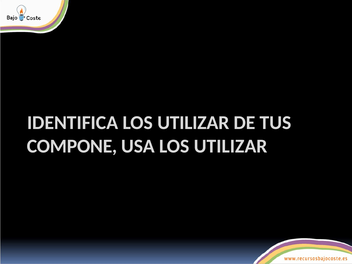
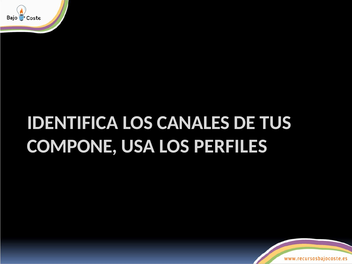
IDENTIFICA LOS UTILIZAR: UTILIZAR -> CANALES
USA LOS UTILIZAR: UTILIZAR -> PERFILES
